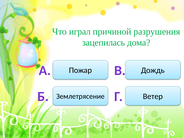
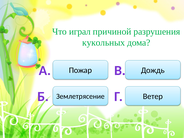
зацепилась: зацепилась -> кукольных
